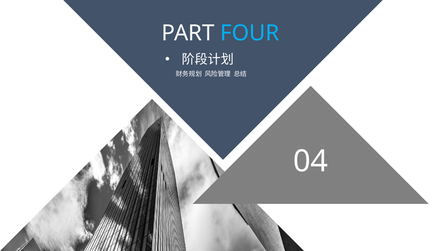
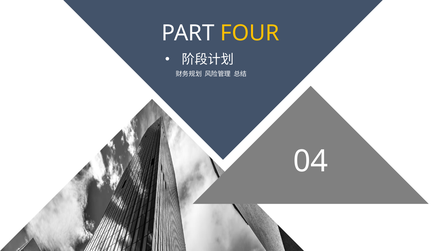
FOUR colour: light blue -> yellow
